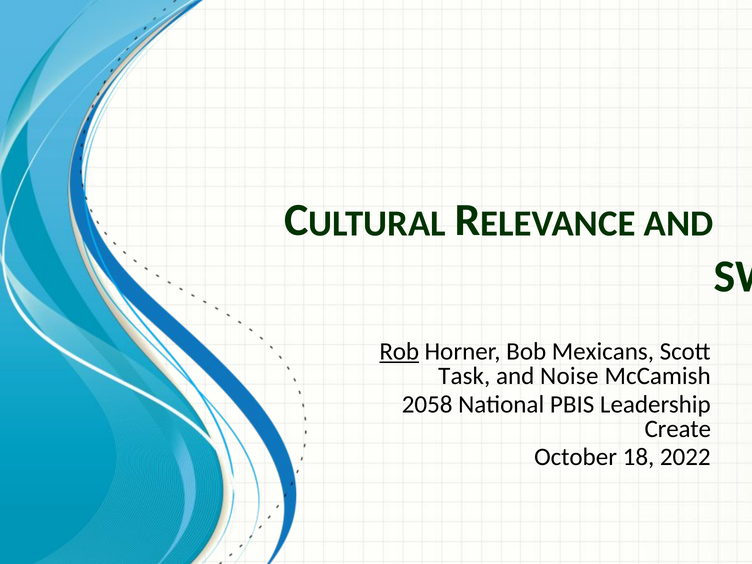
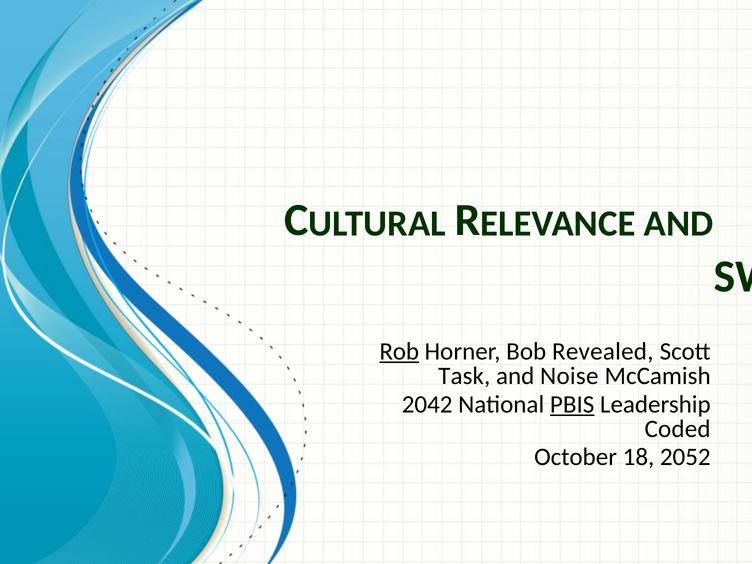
Mexicans: Mexicans -> Revealed
2058: 2058 -> 2042
PBIS underline: none -> present
Create: Create -> Coded
2022: 2022 -> 2052
